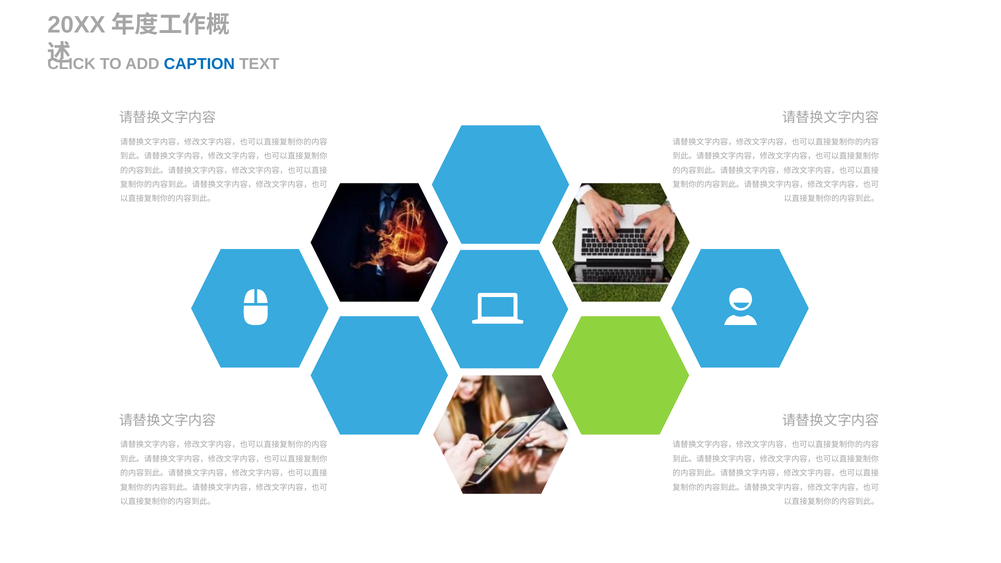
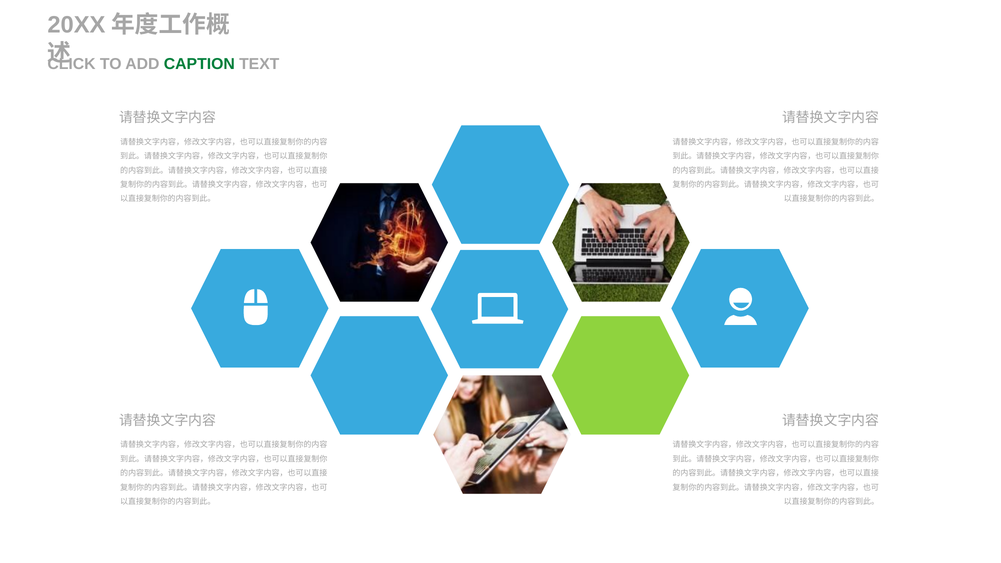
CAPTION colour: blue -> green
